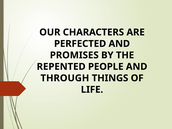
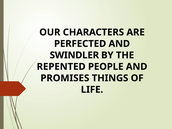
PROMISES: PROMISES -> SWINDLER
THROUGH: THROUGH -> PROMISES
